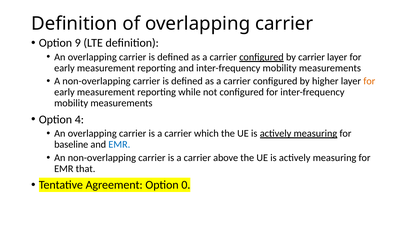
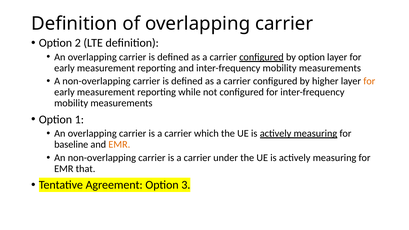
9: 9 -> 2
by carrier: carrier -> option
4: 4 -> 1
EMR at (119, 145) colour: blue -> orange
above: above -> under
0: 0 -> 3
